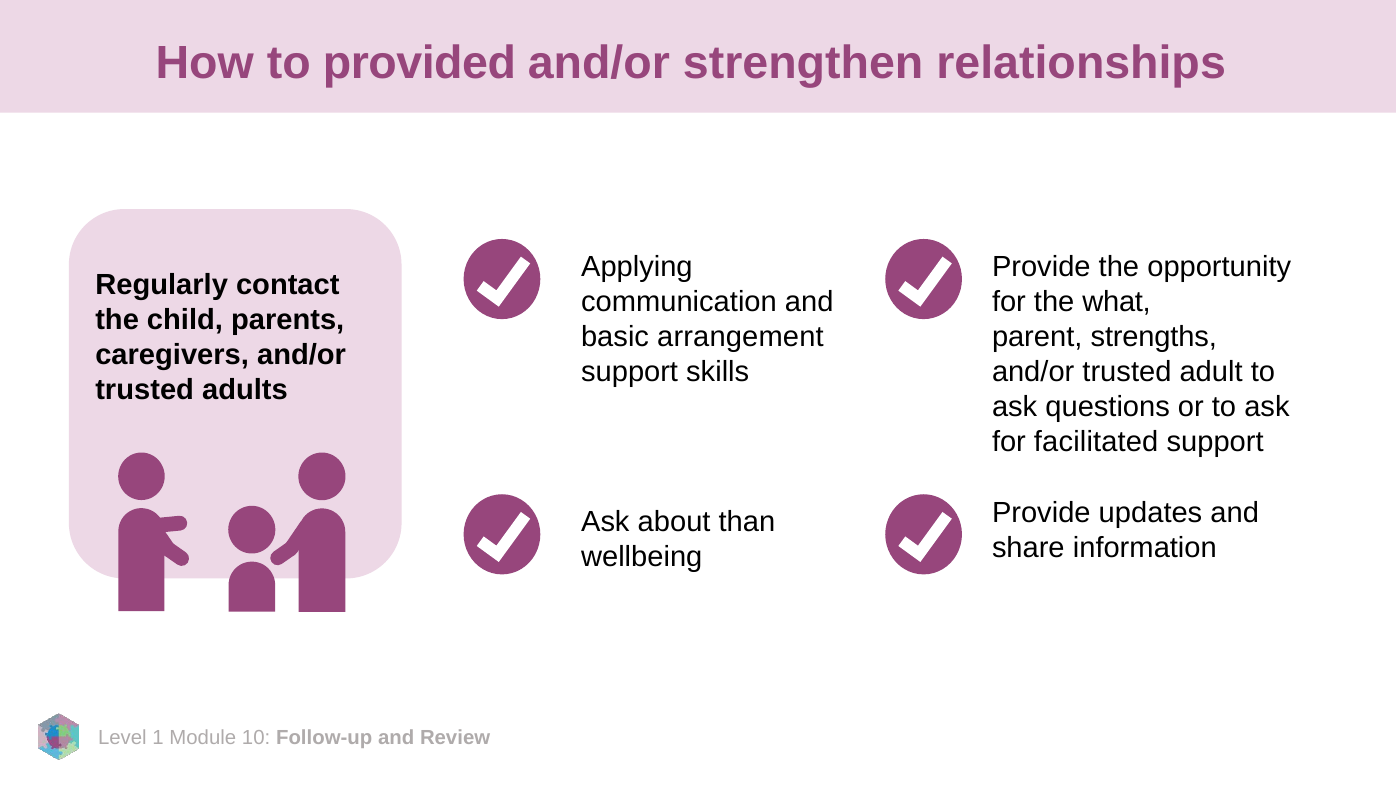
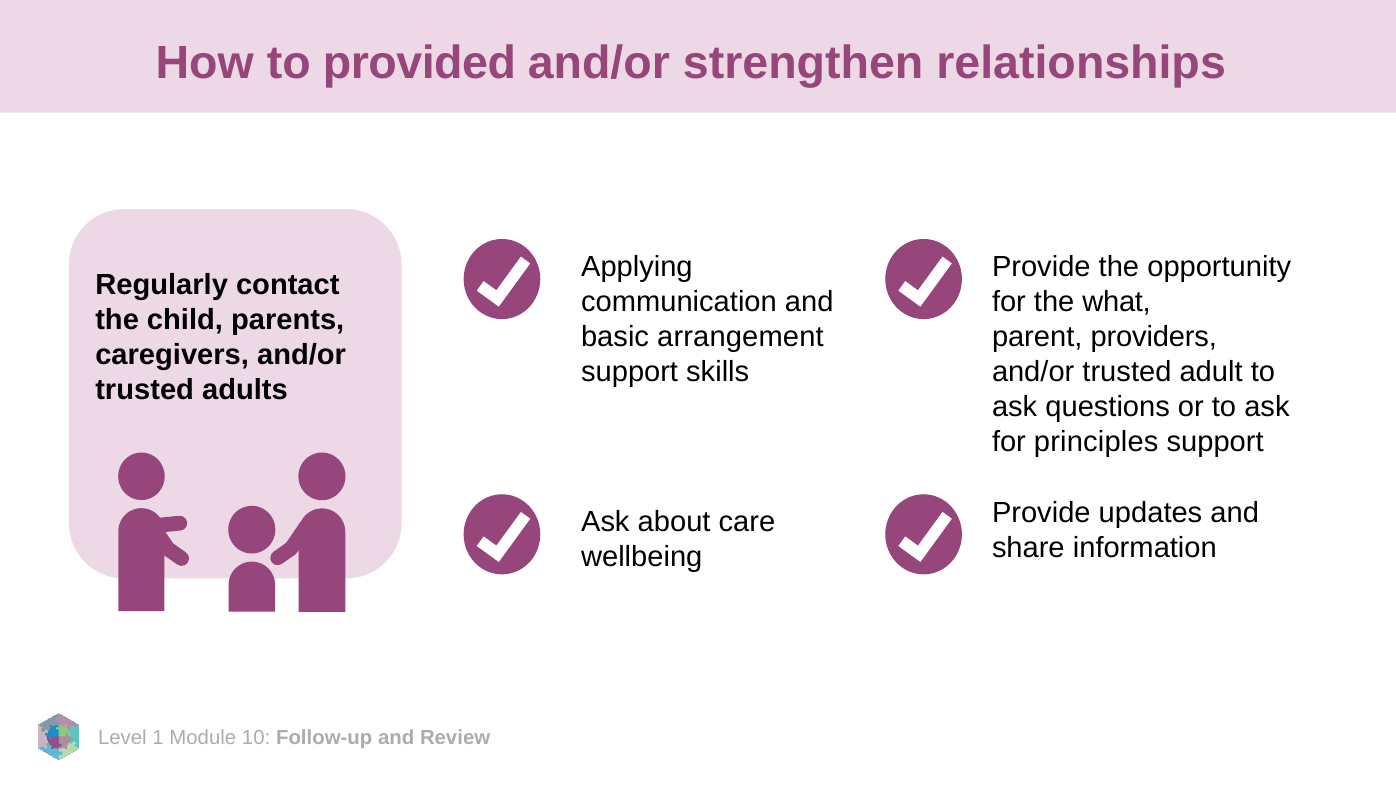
strengths: strengths -> providers
facilitated: facilitated -> principles
than: than -> care
